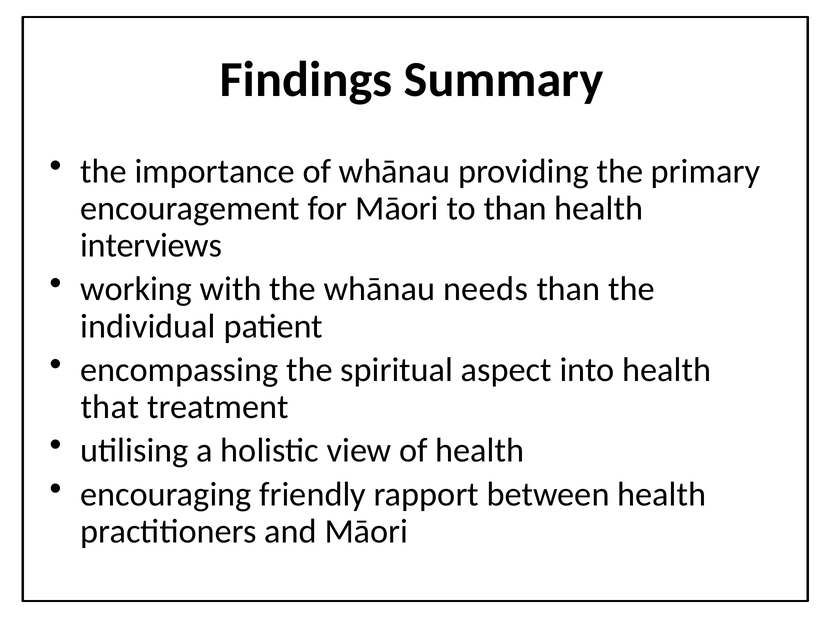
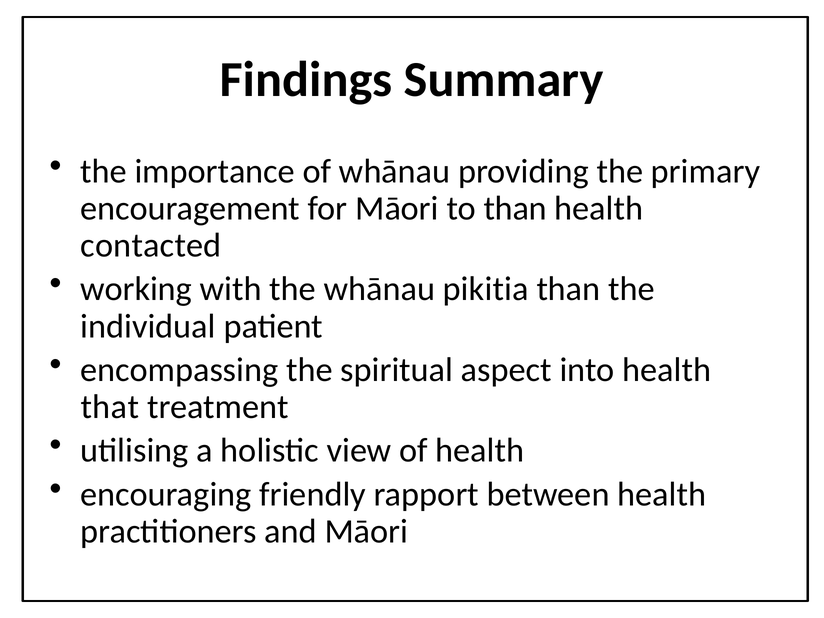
interviews: interviews -> contacted
needs: needs -> pikitia
